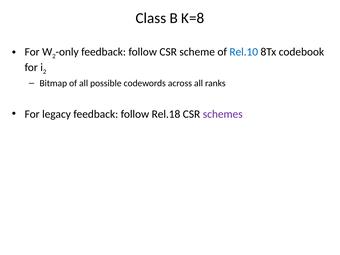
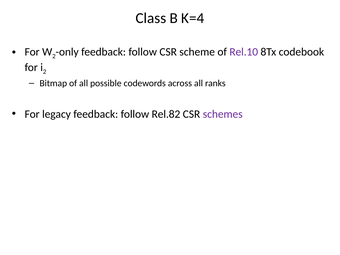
K=8: K=8 -> K=4
Rel.10 colour: blue -> purple
Rel.18: Rel.18 -> Rel.82
